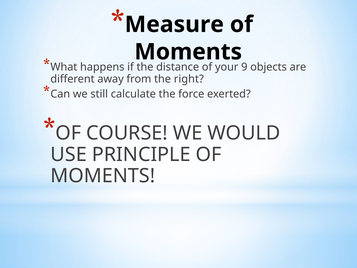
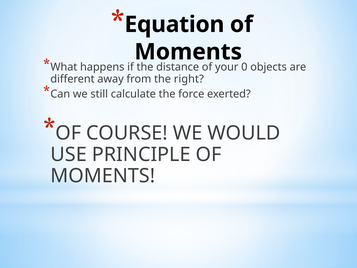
Measure: Measure -> Equation
9: 9 -> 0
